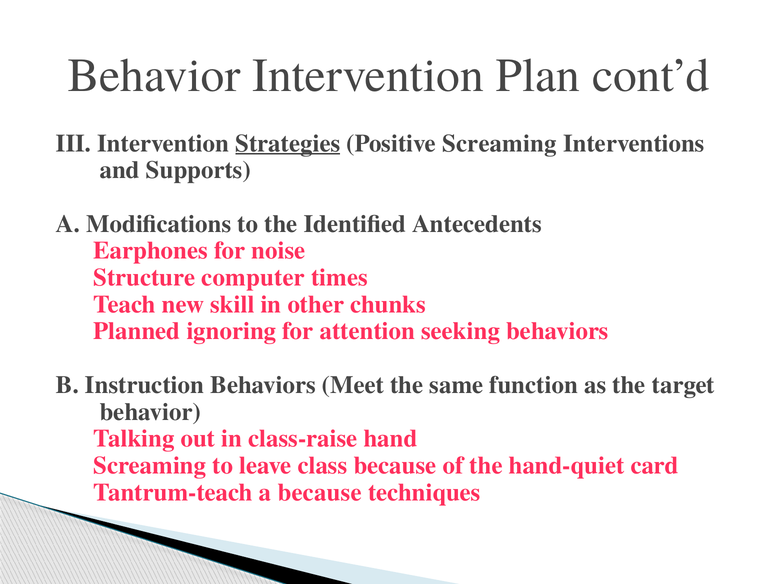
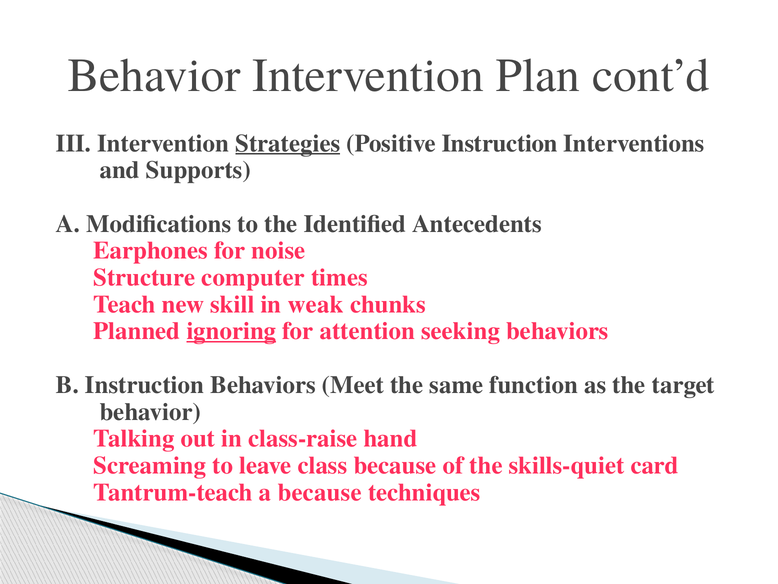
Positive Screaming: Screaming -> Instruction
other: other -> weak
ignoring underline: none -> present
hand-quiet: hand-quiet -> skills-quiet
